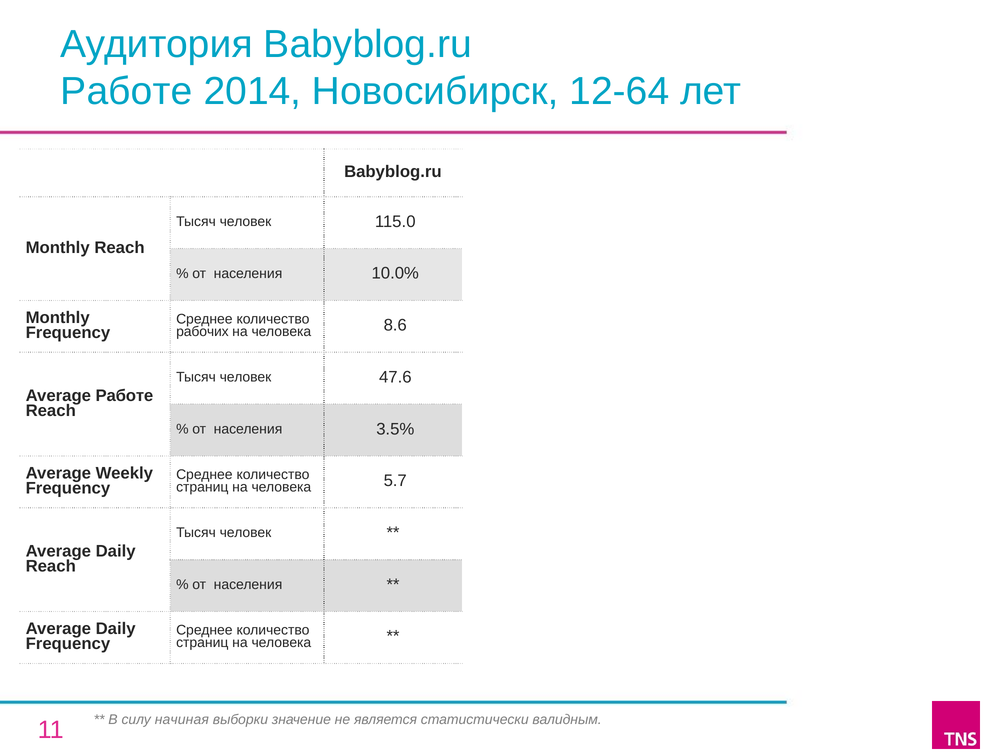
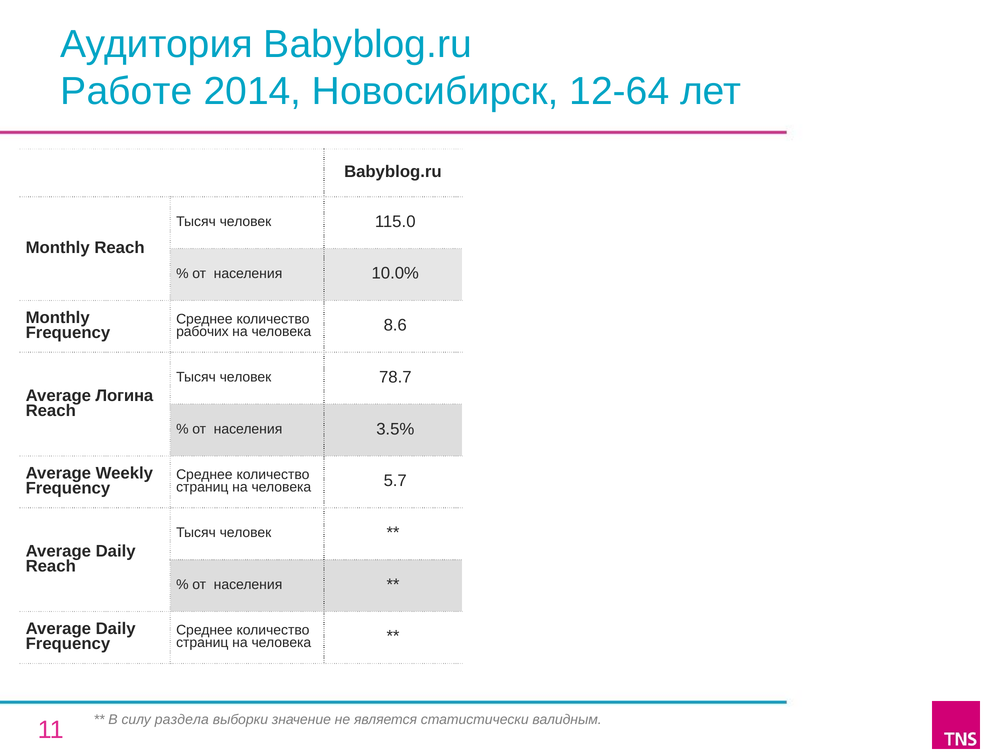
47.6: 47.6 -> 78.7
Average Работе: Работе -> Логина
начиная: начиная -> раздела
